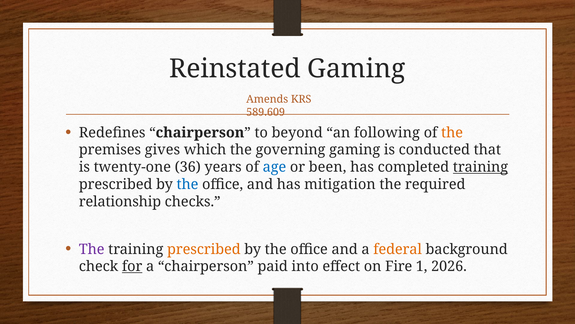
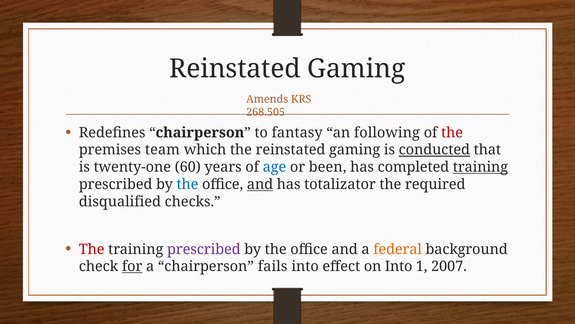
589.609: 589.609 -> 268.505
beyond: beyond -> fantasy
the at (452, 132) colour: orange -> red
gives: gives -> team
the governing: governing -> reinstated
conducted underline: none -> present
36: 36 -> 60
and at (260, 184) underline: none -> present
mitigation: mitigation -> totalizator
relationship: relationship -> disqualified
The at (92, 249) colour: purple -> red
prescribed at (204, 249) colour: orange -> purple
paid: paid -> fails
on Fire: Fire -> Into
2026: 2026 -> 2007
